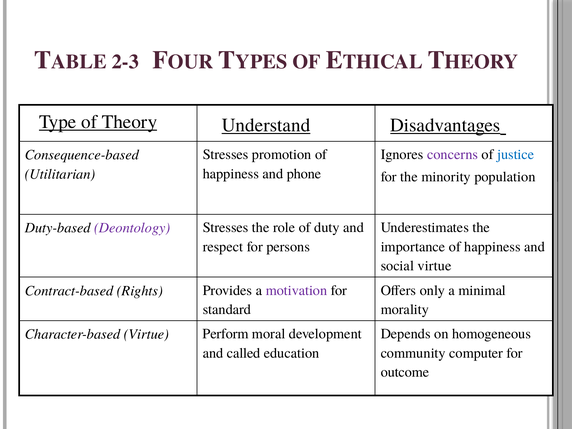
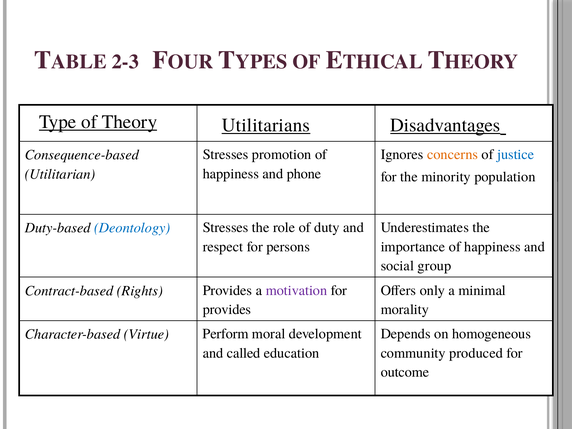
Understand: Understand -> Utilitarians
concerns colour: purple -> orange
Deontology colour: purple -> blue
social virtue: virtue -> group
standard at (227, 310): standard -> provides
computer: computer -> produced
